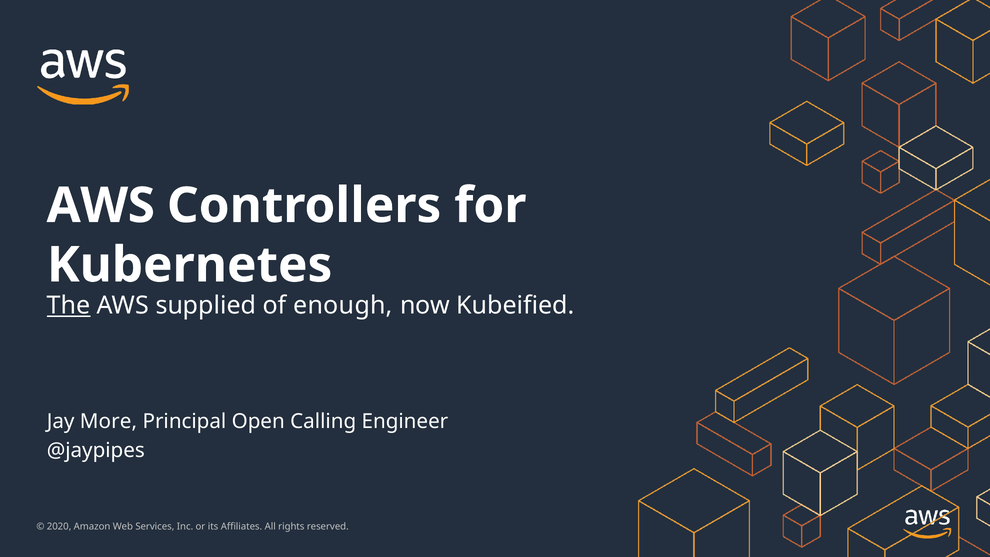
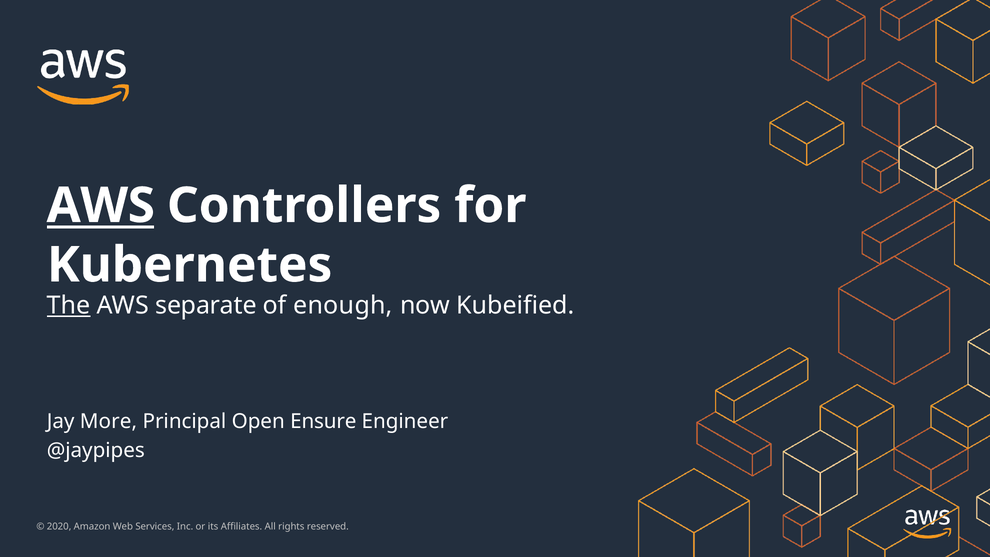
AWS at (101, 206) underline: none -> present
supplied: supplied -> separate
Calling: Calling -> Ensure
